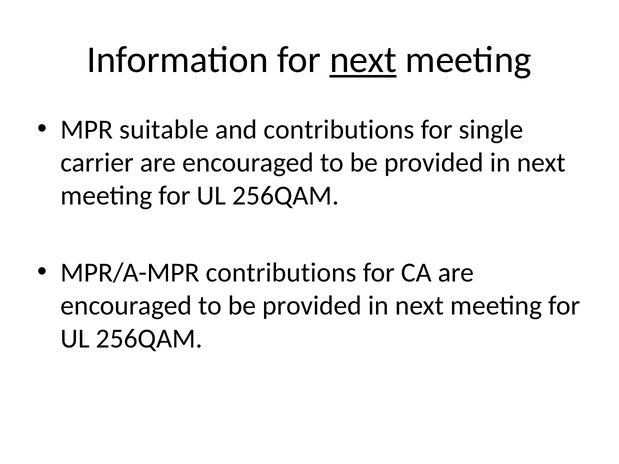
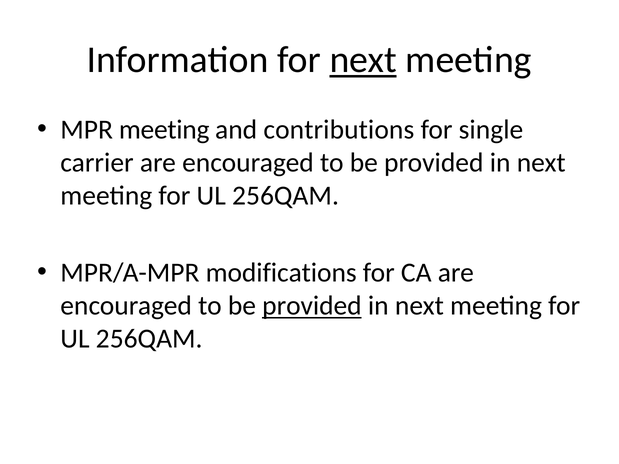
MPR suitable: suitable -> meeting
MPR/A-MPR contributions: contributions -> modifications
provided at (312, 306) underline: none -> present
